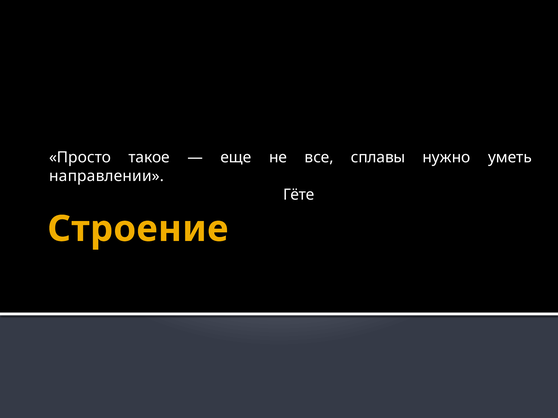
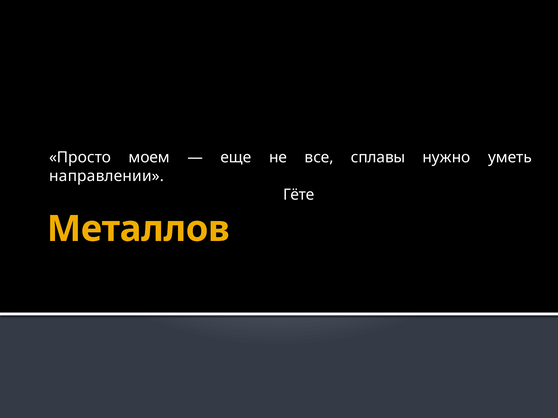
такое: такое -> моем
Строение: Строение -> Металлов
